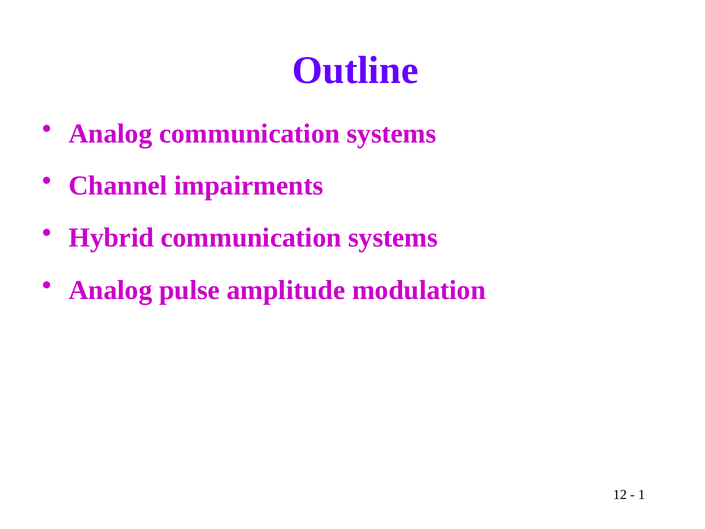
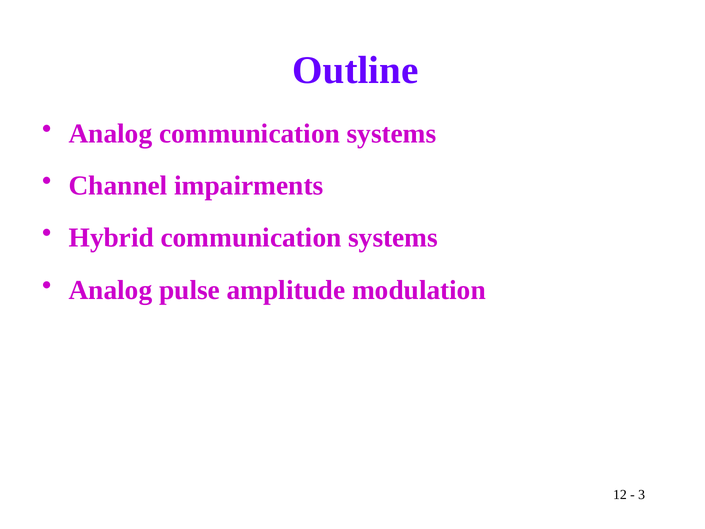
1: 1 -> 3
